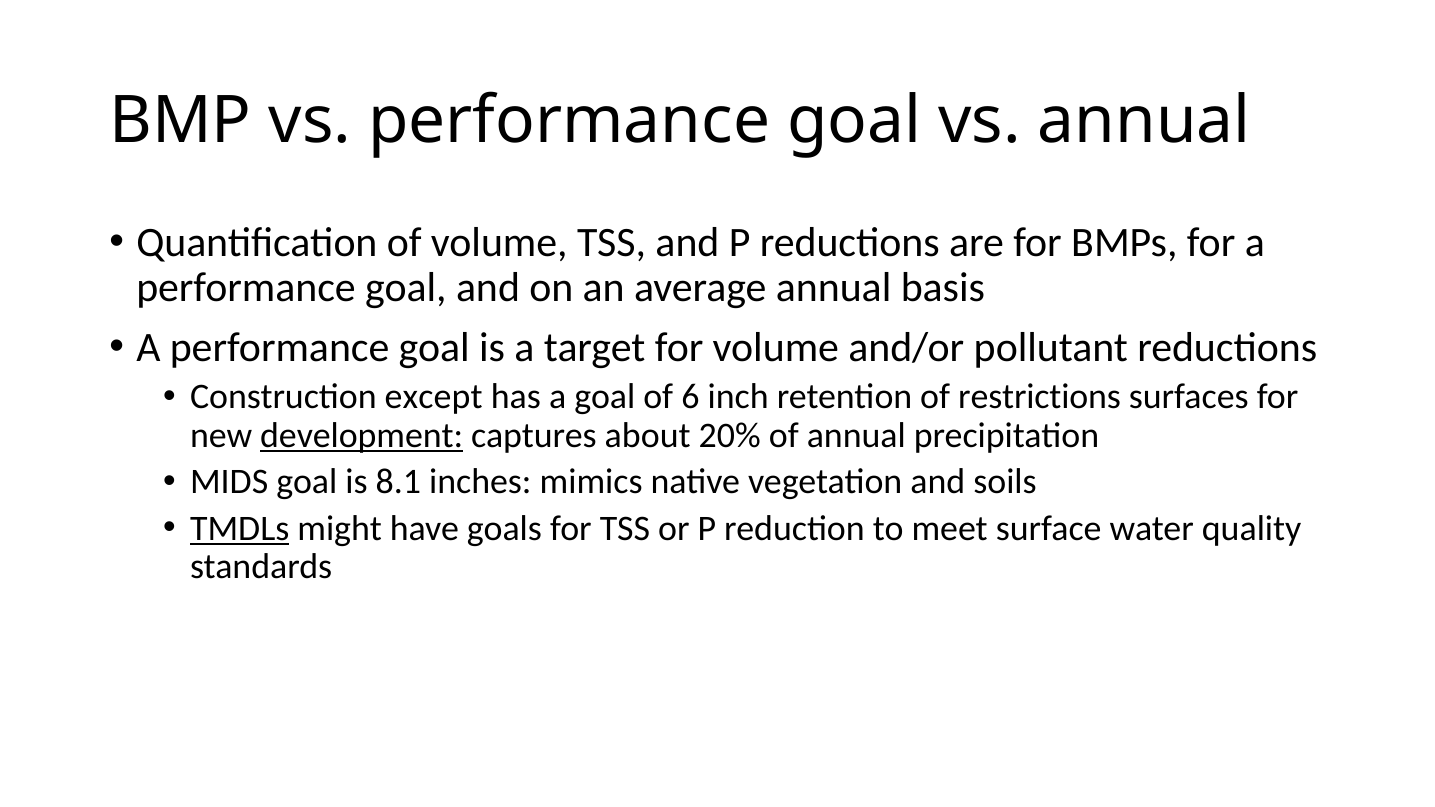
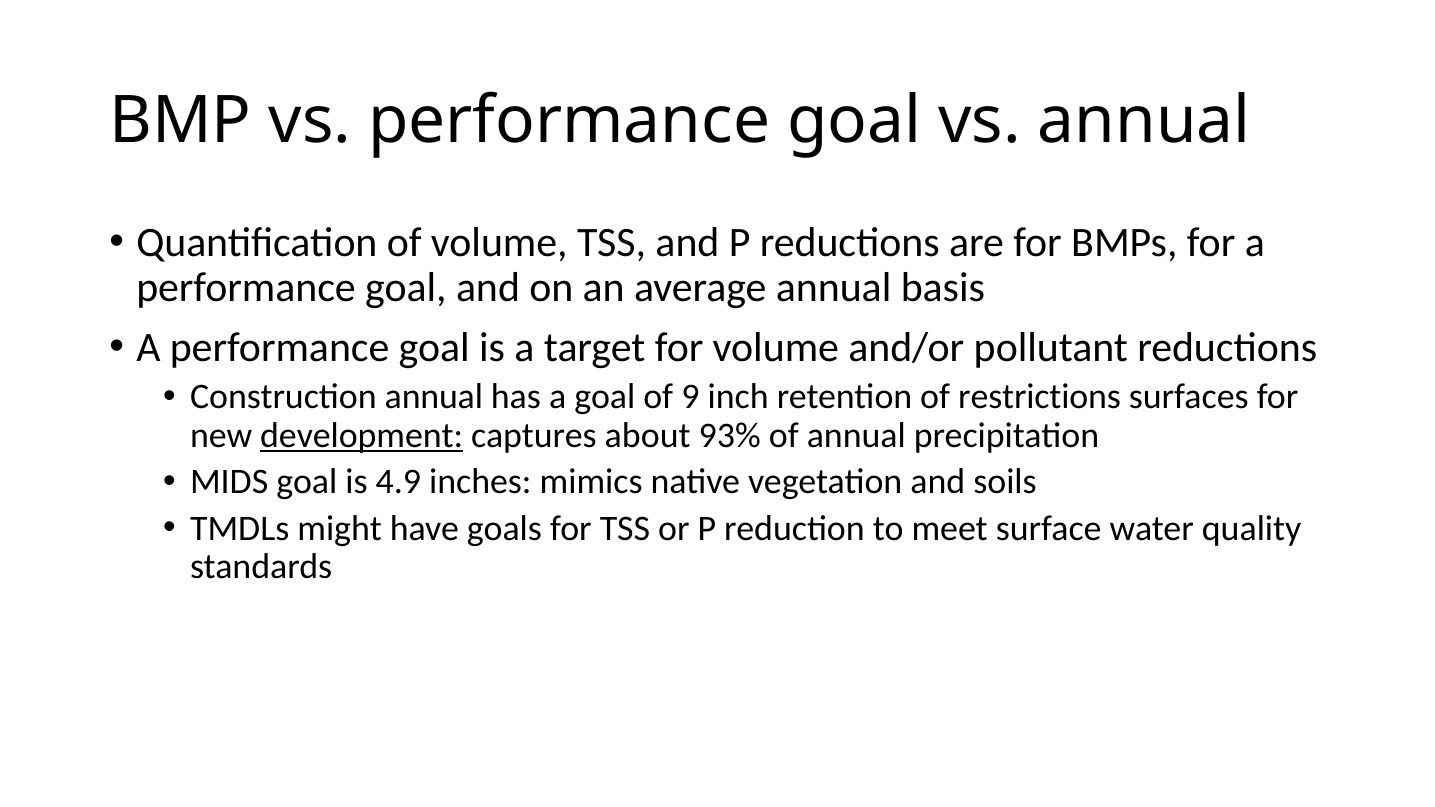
Construction except: except -> annual
6: 6 -> 9
20%: 20% -> 93%
8.1: 8.1 -> 4.9
TMDLs underline: present -> none
